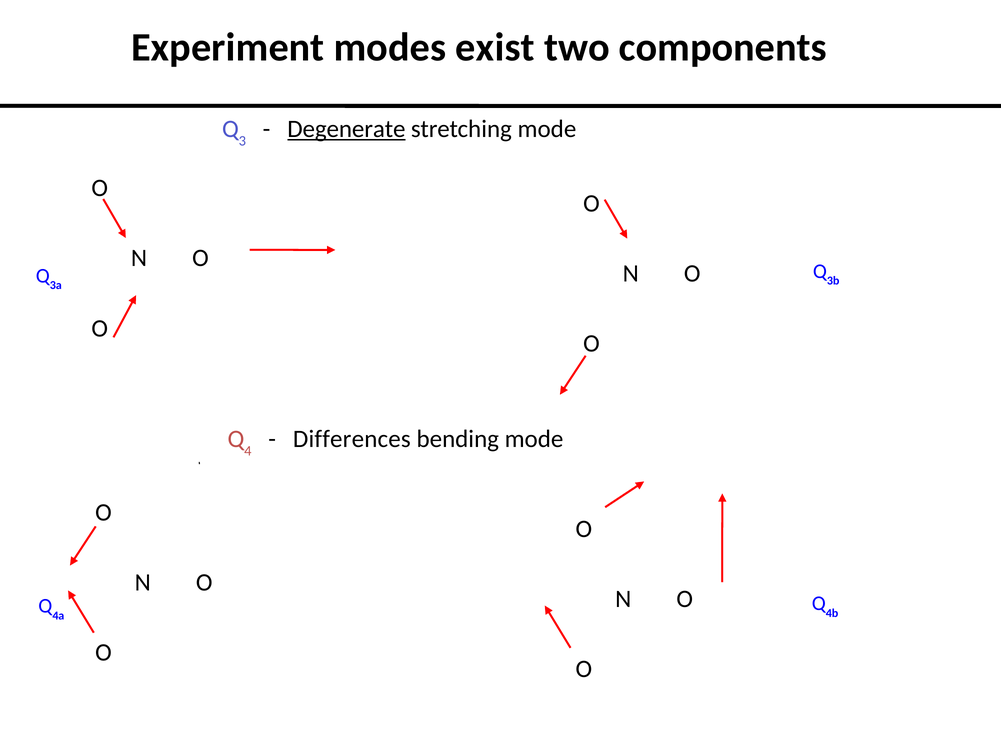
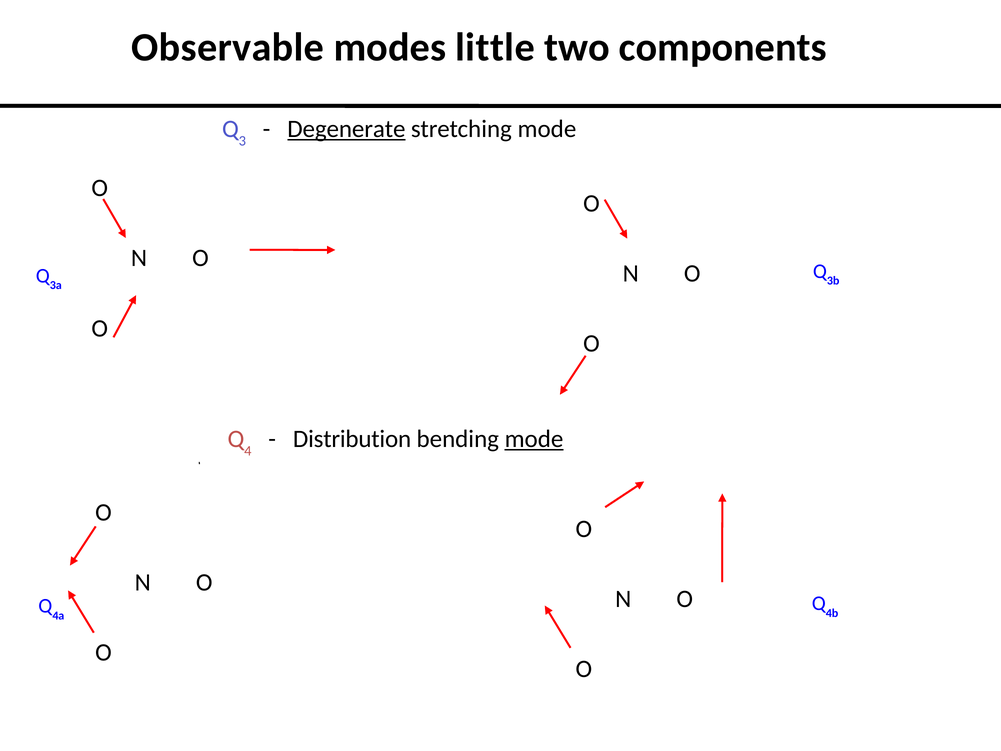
Experiment: Experiment -> Observable
exist: exist -> little
Differences: Differences -> Distribution
mode at (534, 439) underline: none -> present
